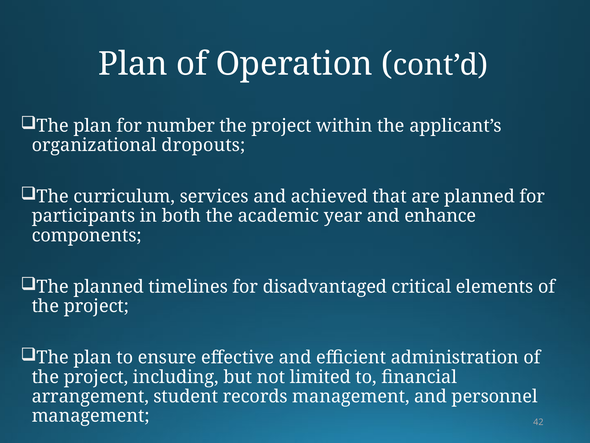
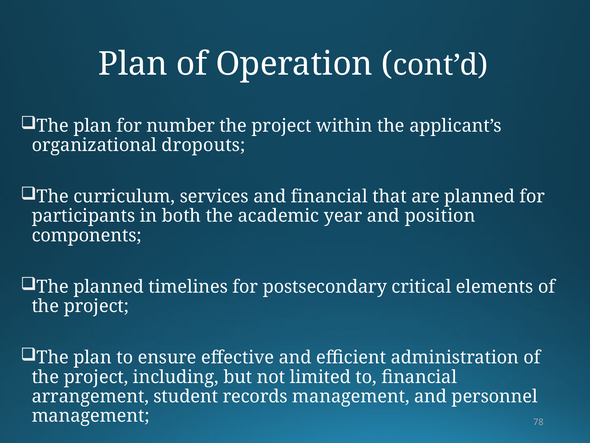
and achieved: achieved -> financial
enhance: enhance -> position
disadvantaged: disadvantaged -> postsecondary
42: 42 -> 78
